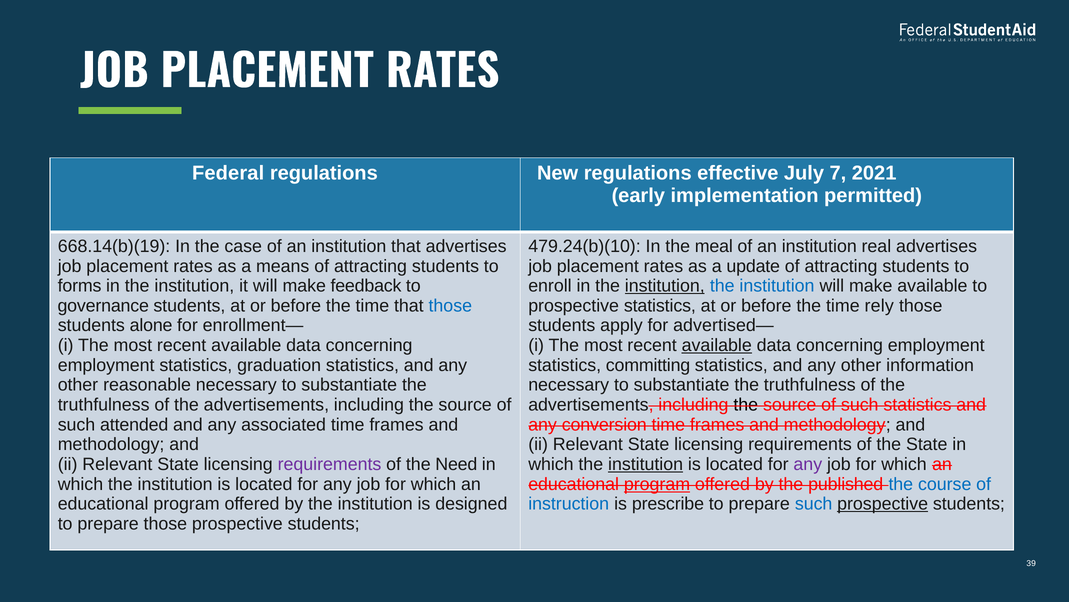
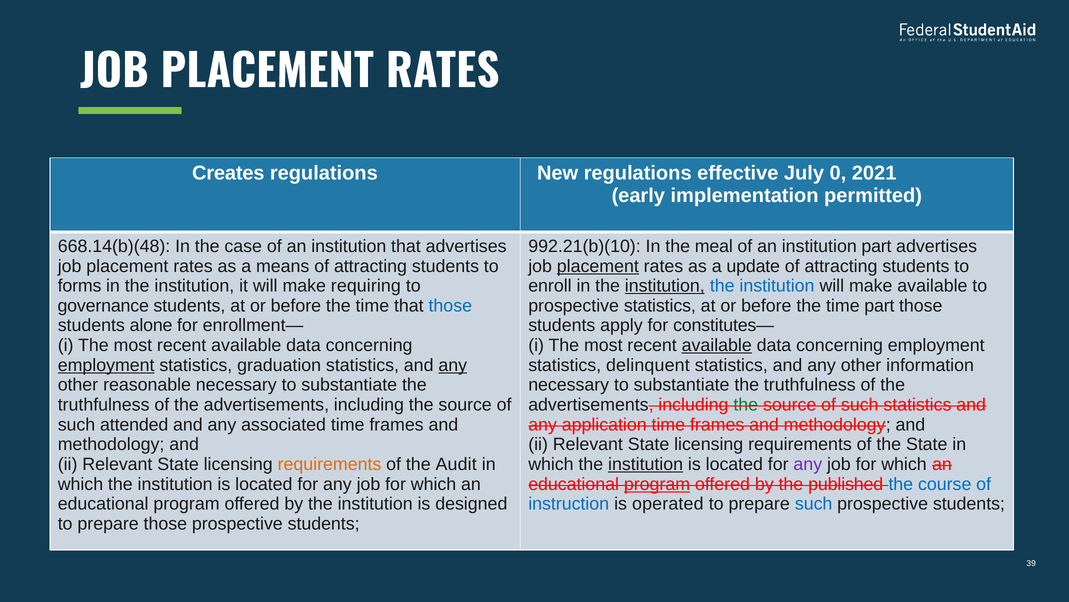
Federal: Federal -> Creates
7: 7 -> 0
668.14(b)(19: 668.14(b)(19 -> 668.14(b)(48
479.24(b)(10: 479.24(b)(10 -> 992.21(b)(10
institution real: real -> part
placement at (598, 266) underline: none -> present
feedback: feedback -> requiring
time rely: rely -> part
advertised—: advertised— -> constitutes—
employment at (106, 365) underline: none -> present
any at (453, 365) underline: none -> present
committing: committing -> delinquent
the at (746, 404) colour: black -> green
conversion: conversion -> application
requirements at (330, 464) colour: purple -> orange
Need: Need -> Audit
prescribe: prescribe -> operated
prospective at (883, 503) underline: present -> none
